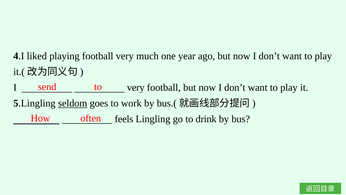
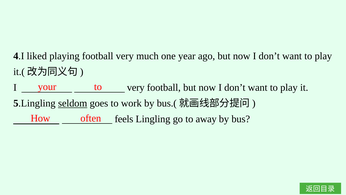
send: send -> your
drink: drink -> away
